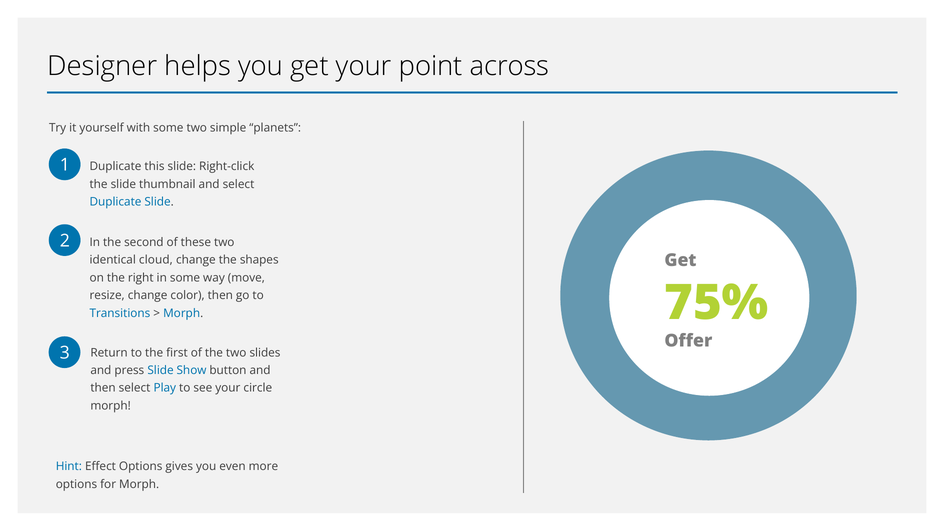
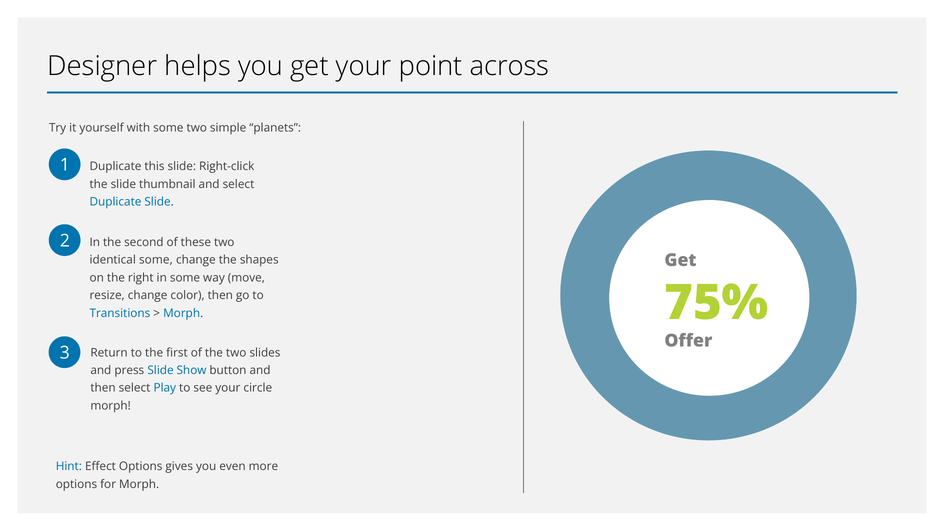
identical cloud: cloud -> some
